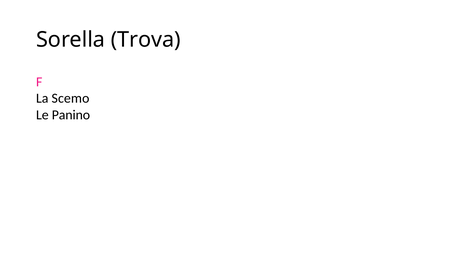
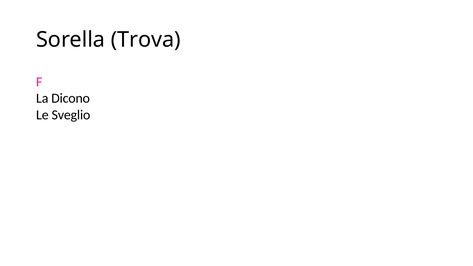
Scemo: Scemo -> Dicono
Panino: Panino -> Sveglio
